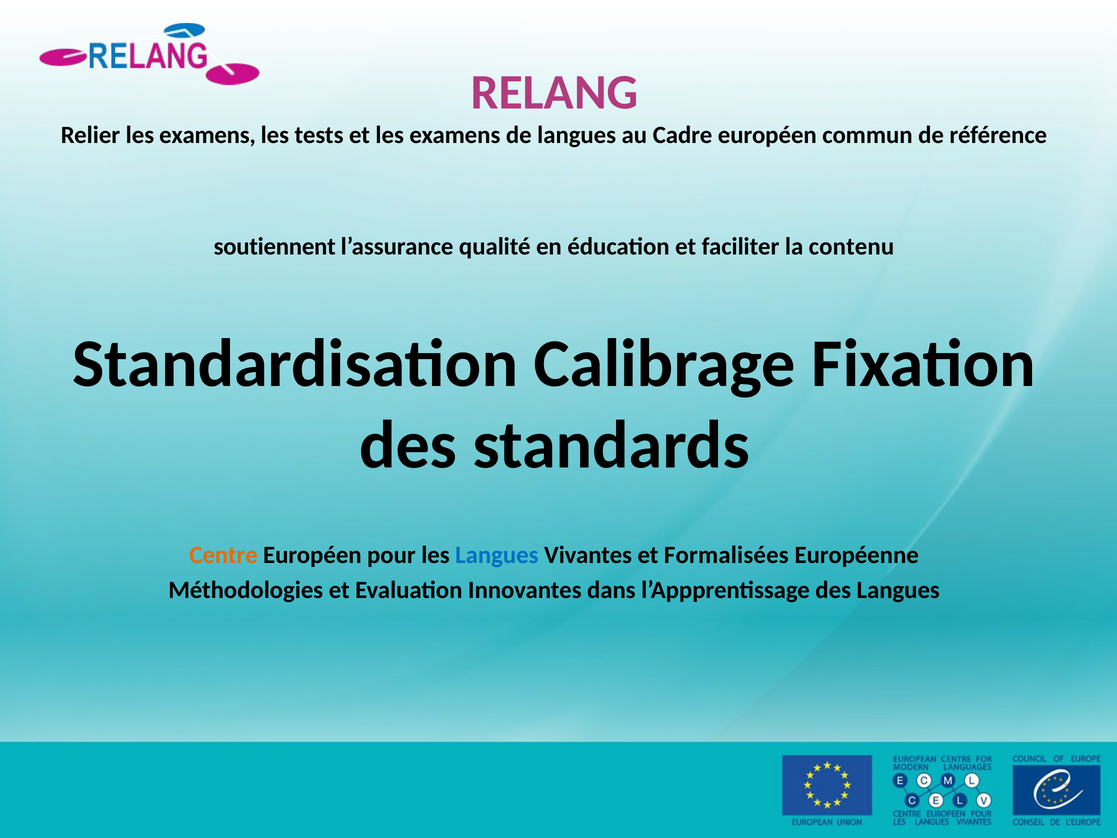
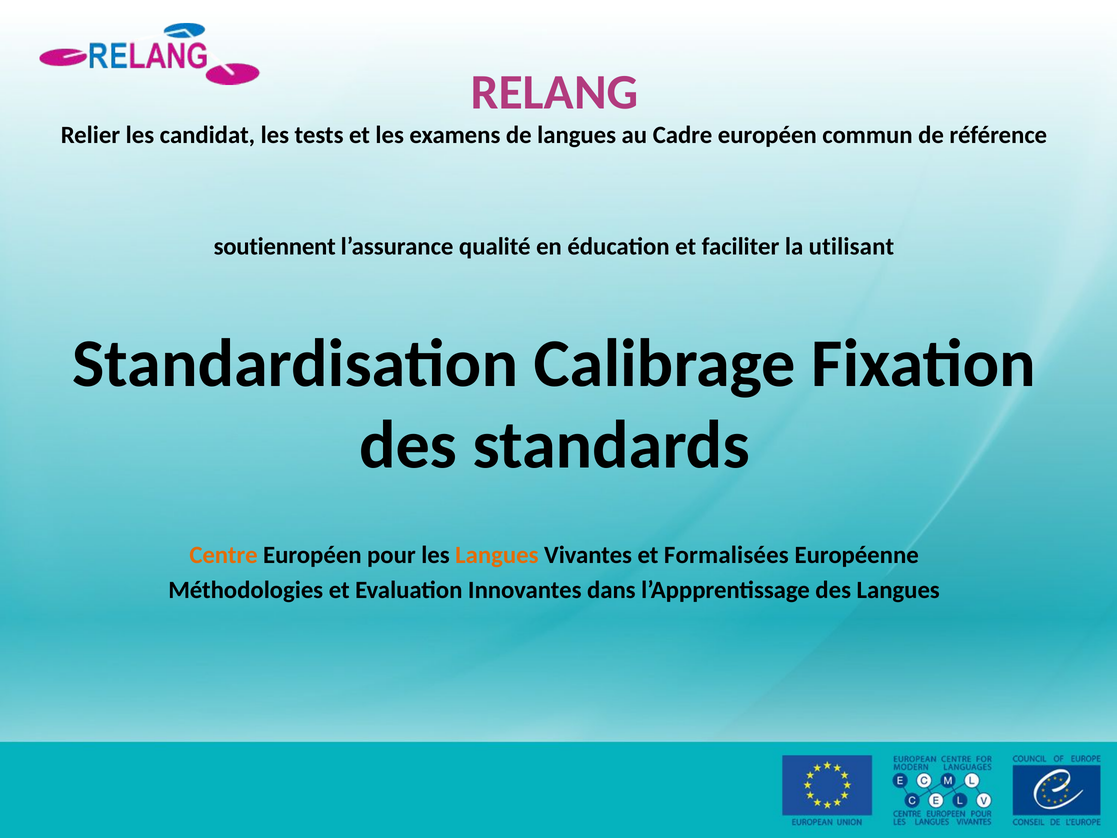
Relier les examens: examens -> candidat
contenu: contenu -> utilisant
Langues at (497, 555) colour: blue -> orange
